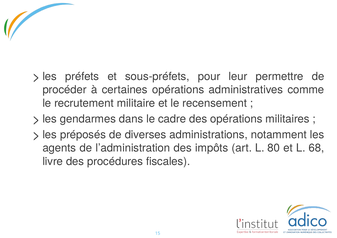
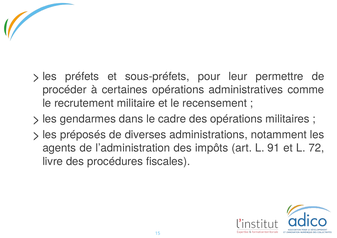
80: 80 -> 91
68: 68 -> 72
